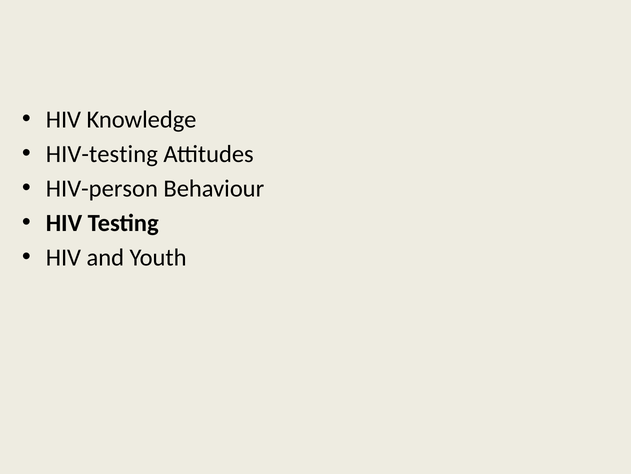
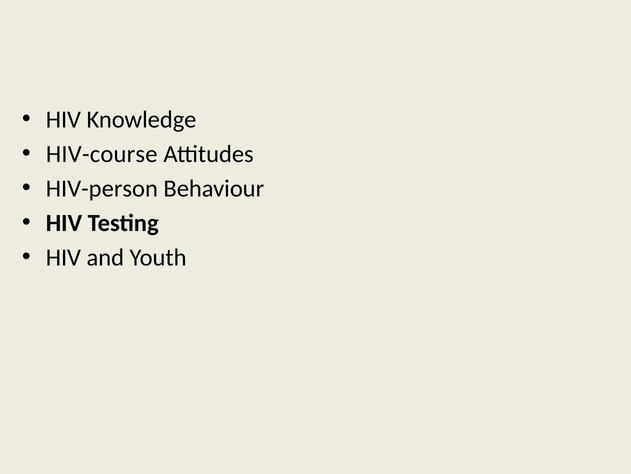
HIV-testing: HIV-testing -> HIV-course
